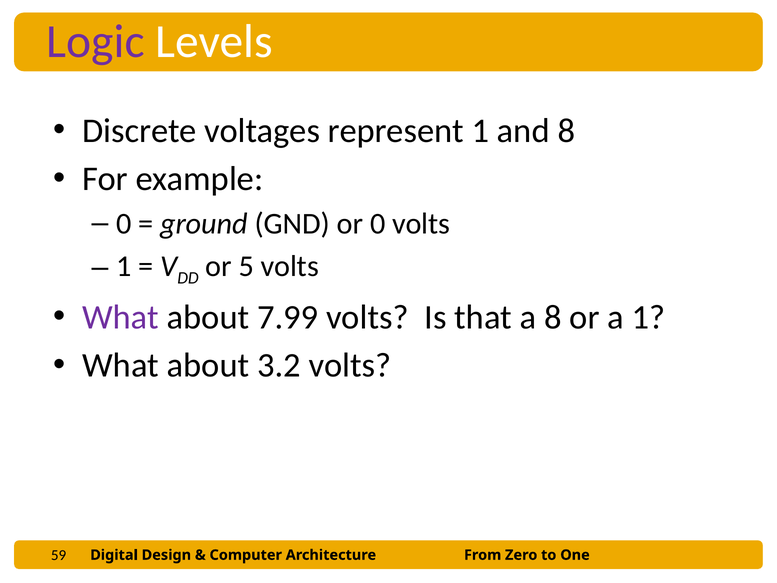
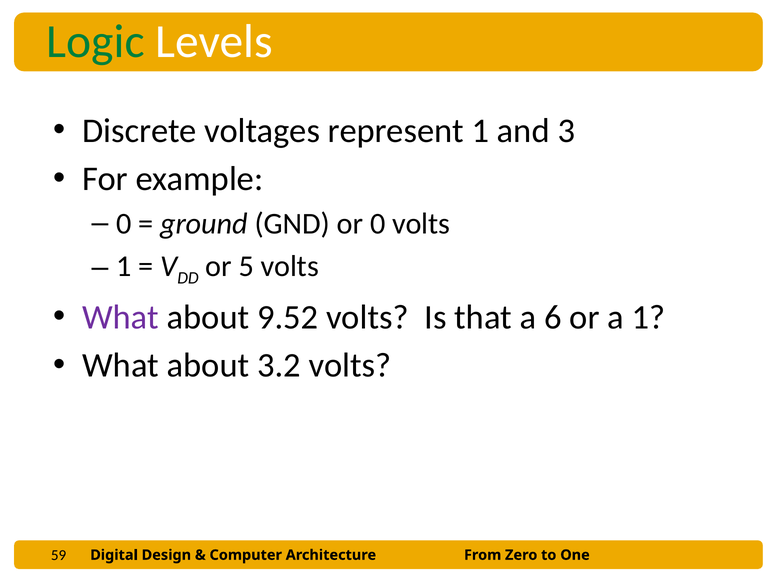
Logic colour: purple -> green
and 8: 8 -> 3
7.99: 7.99 -> 9.52
a 8: 8 -> 6
